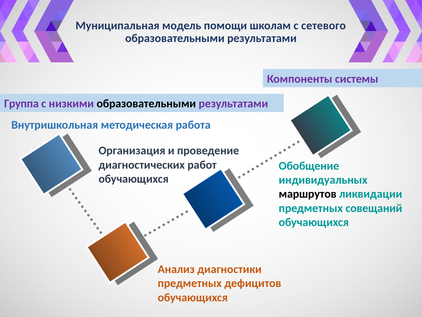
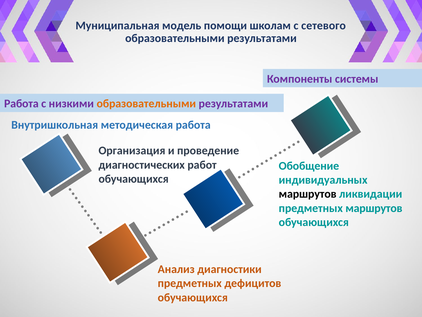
Группа at (21, 104): Группа -> Работа
образовательными at (146, 104) colour: black -> orange
предметных совещаний: совещаний -> маршрутов
